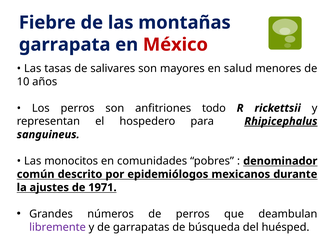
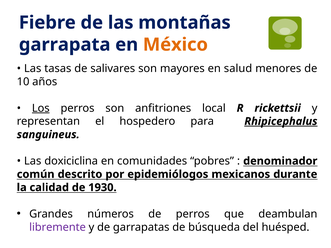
México colour: red -> orange
Los underline: none -> present
todo: todo -> local
monocitos: monocitos -> doxiciclina
ajustes: ajustes -> calidad
1971: 1971 -> 1930
